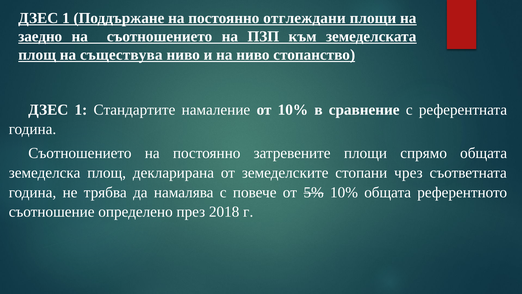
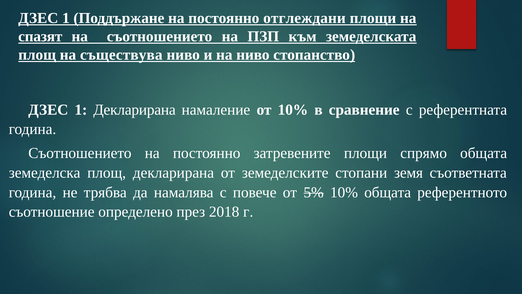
заедно: заедно -> спазят
1 Стандартите: Стандартите -> Декларирана
чрез: чрез -> земя
